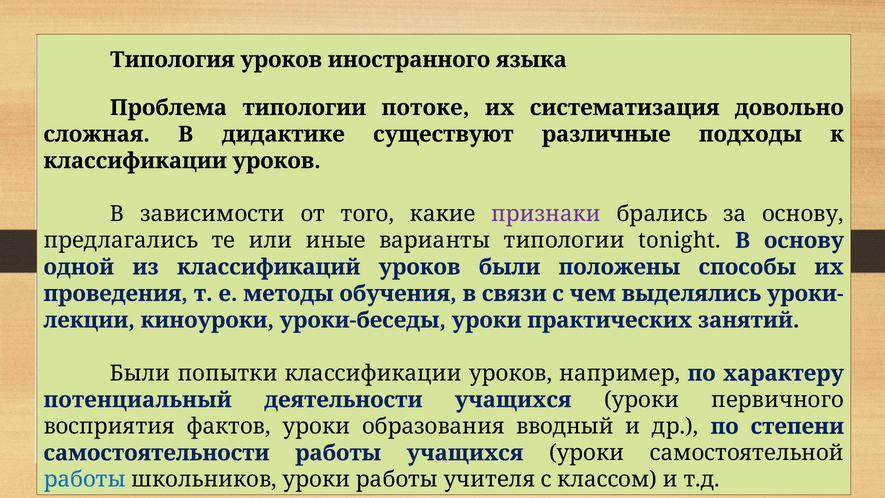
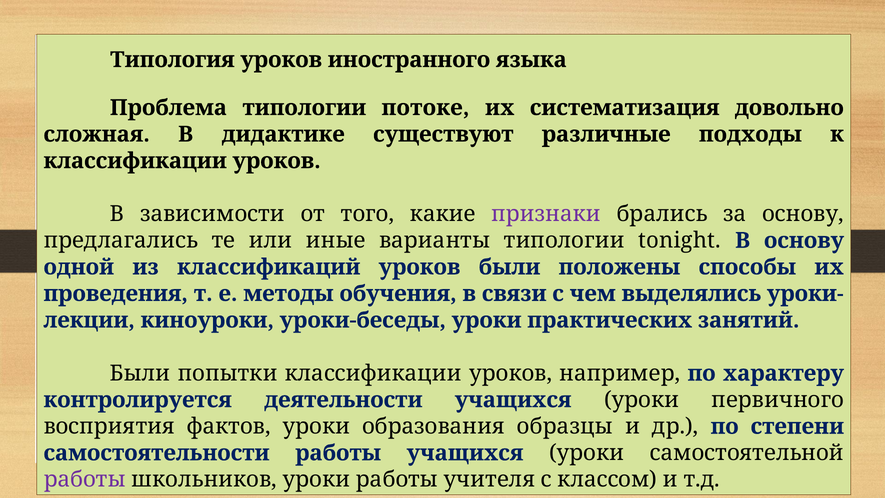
потенциальный: потенциальный -> контролируется
вводный: вводный -> образцы
работы at (85, 479) colour: blue -> purple
